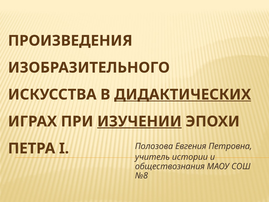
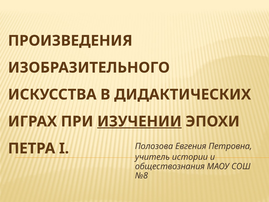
ДИДАКТИЧЕСКИХ underline: present -> none
